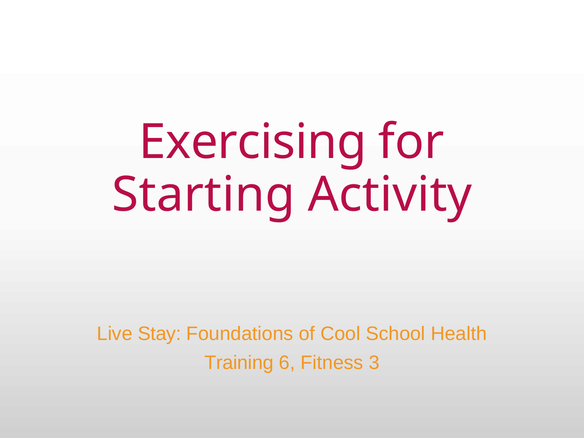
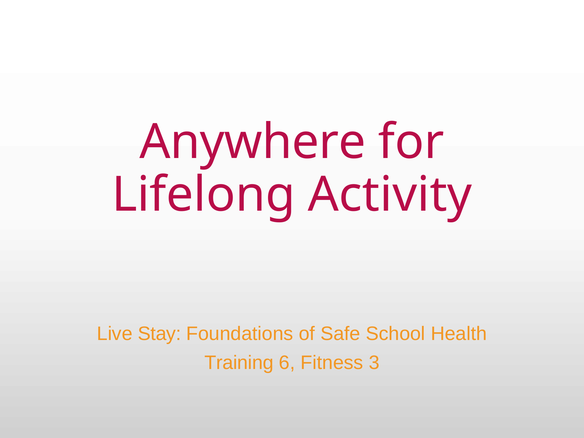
Exercising: Exercising -> Anywhere
Starting: Starting -> Lifelong
Cool: Cool -> Safe
